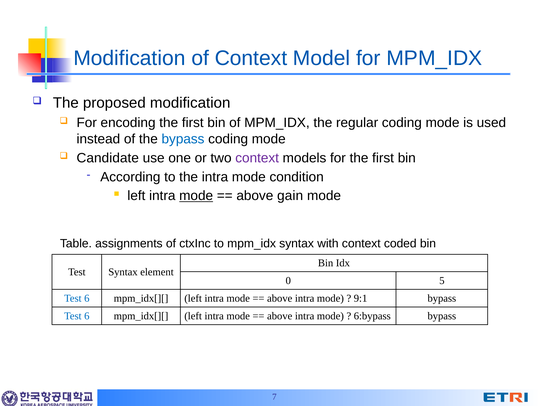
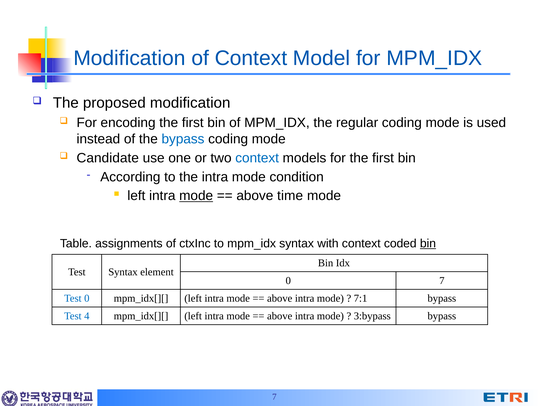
context at (257, 158) colour: purple -> blue
gain: gain -> time
bin at (428, 244) underline: none -> present
0 5: 5 -> 7
6 at (87, 299): 6 -> 0
9:1: 9:1 -> 7:1
6 at (87, 316): 6 -> 4
6:bypass: 6:bypass -> 3:bypass
